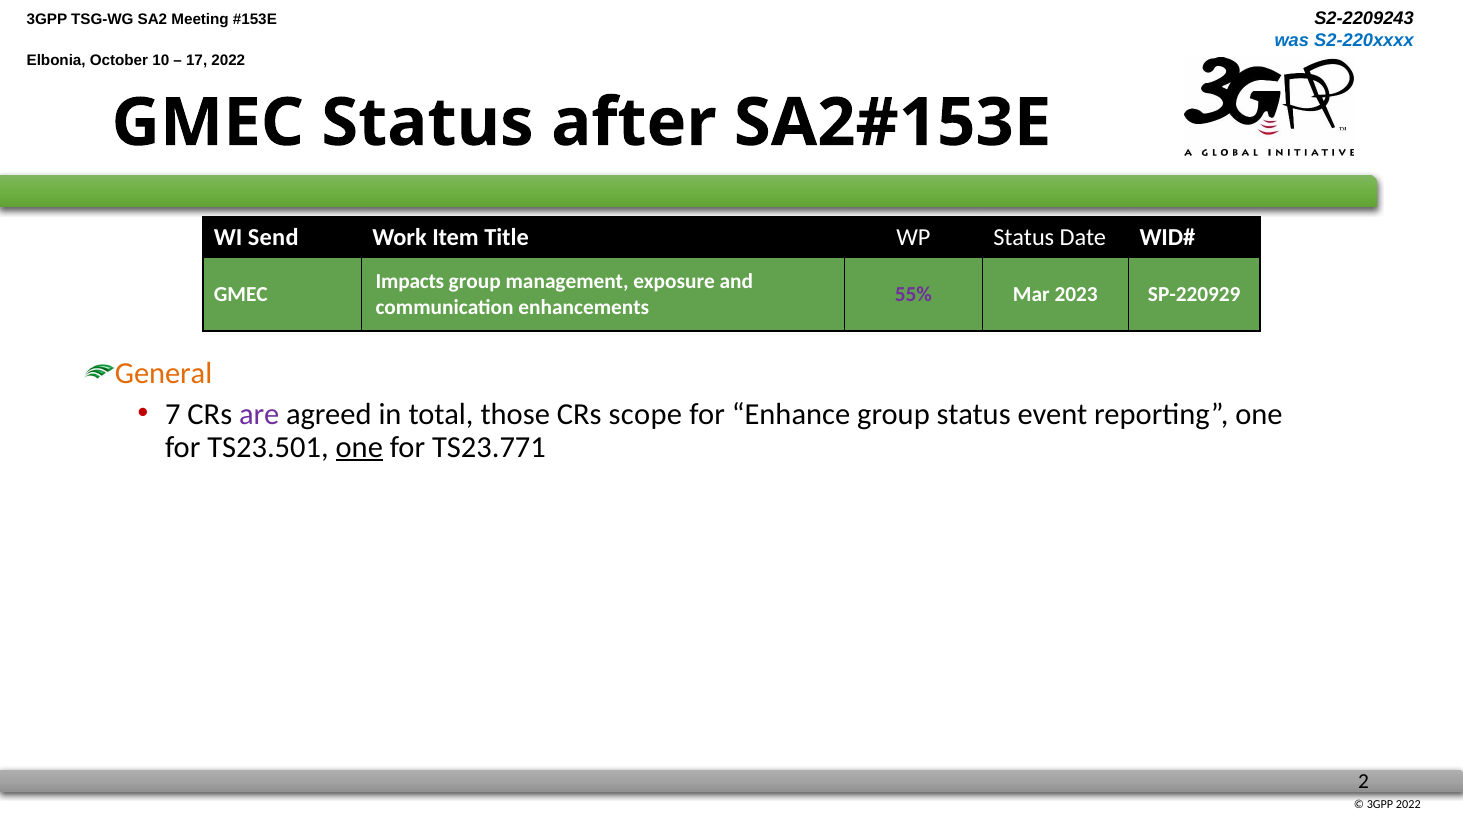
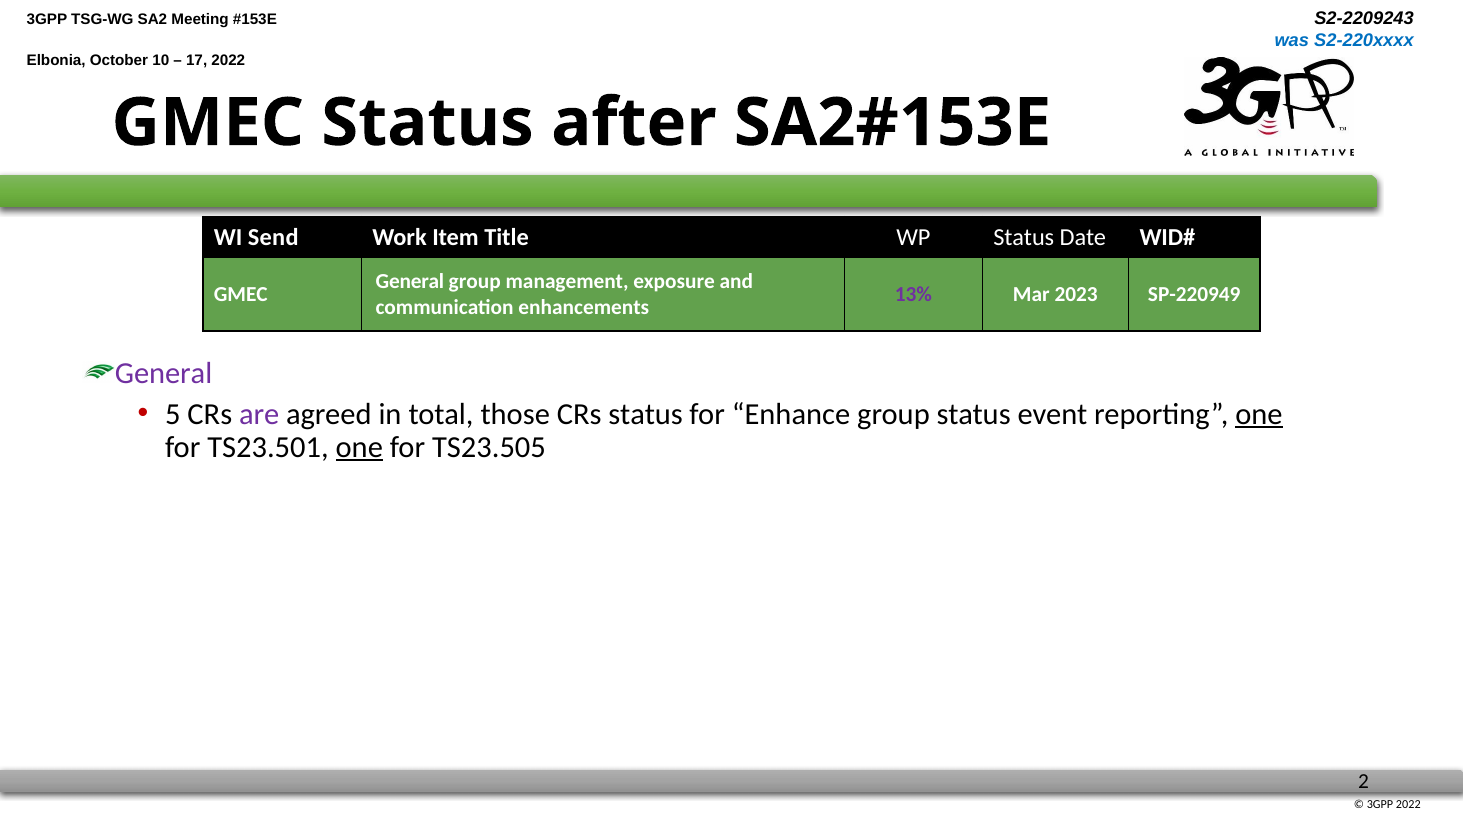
Impacts at (410, 281): Impacts -> General
55%: 55% -> 13%
SP-220929: SP-220929 -> SP-220949
General at (164, 373) colour: orange -> purple
7: 7 -> 5
CRs scope: scope -> status
one at (1259, 414) underline: none -> present
TS23.771: TS23.771 -> TS23.505
